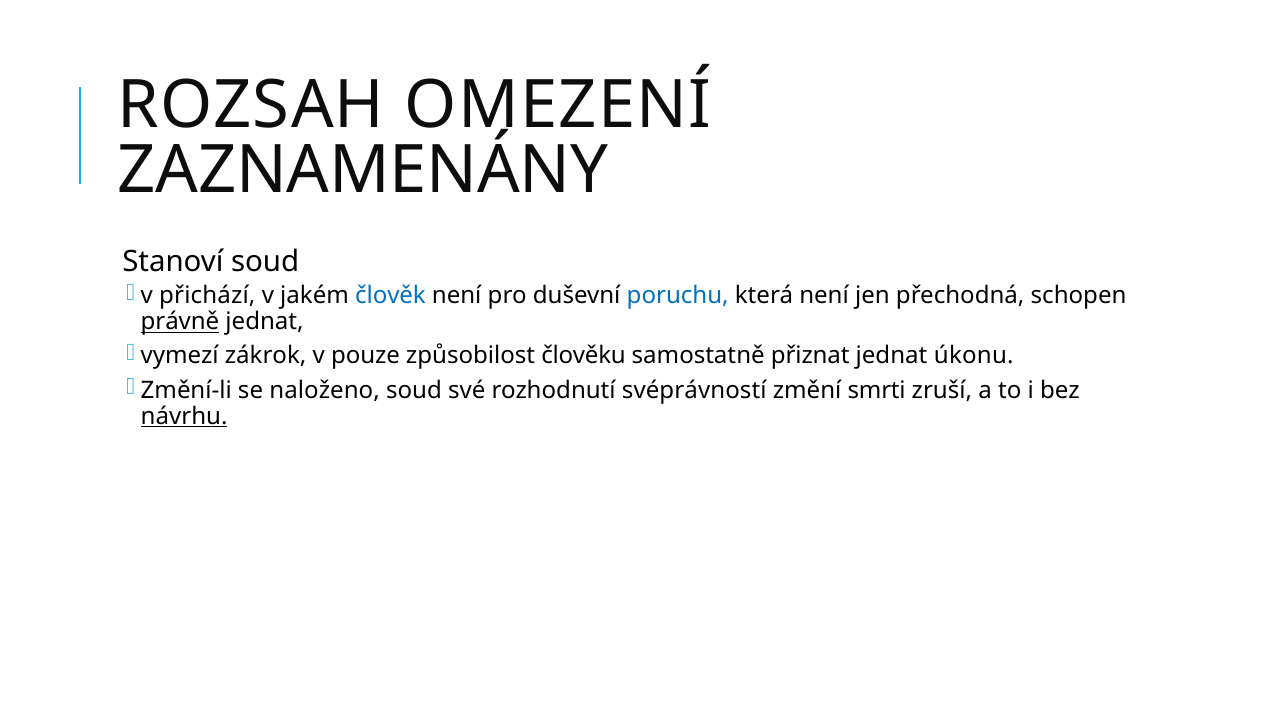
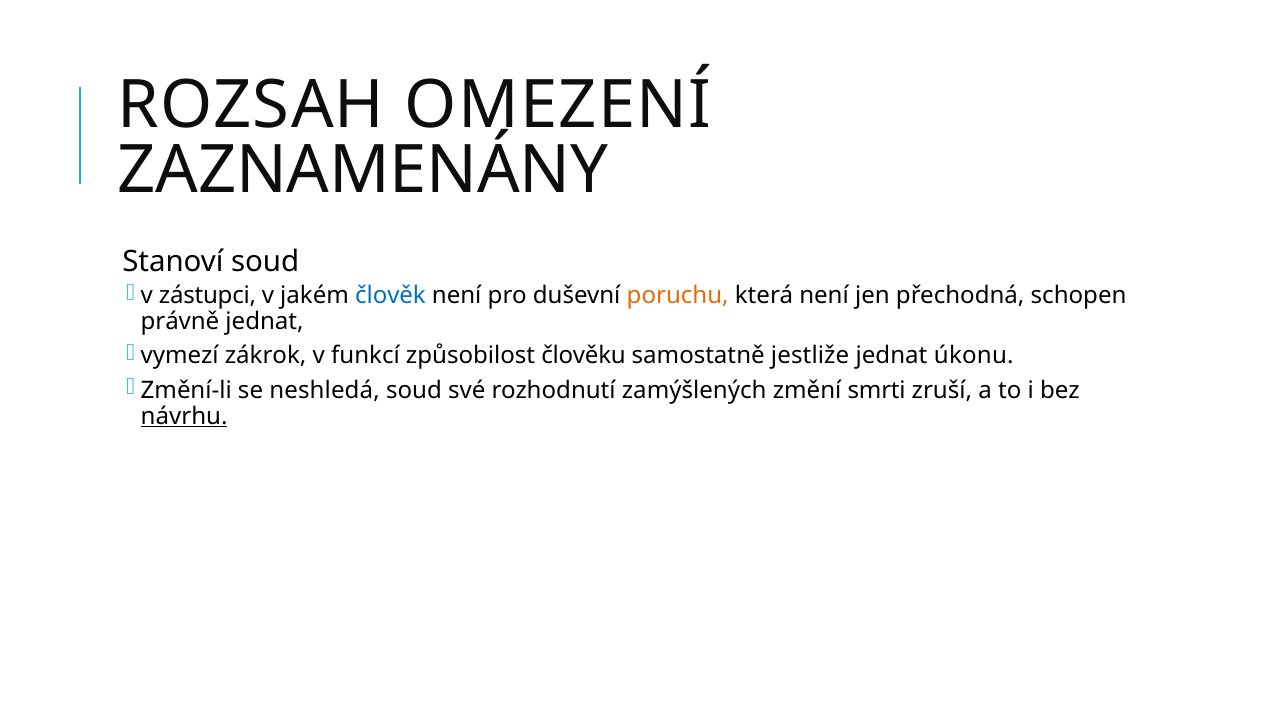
přichází: přichází -> zástupci
poruchu colour: blue -> orange
právně underline: present -> none
pouze: pouze -> funkcí
přiznat: přiznat -> jestliže
naloženo: naloženo -> neshledá
svéprávností: svéprávností -> zamýšlených
